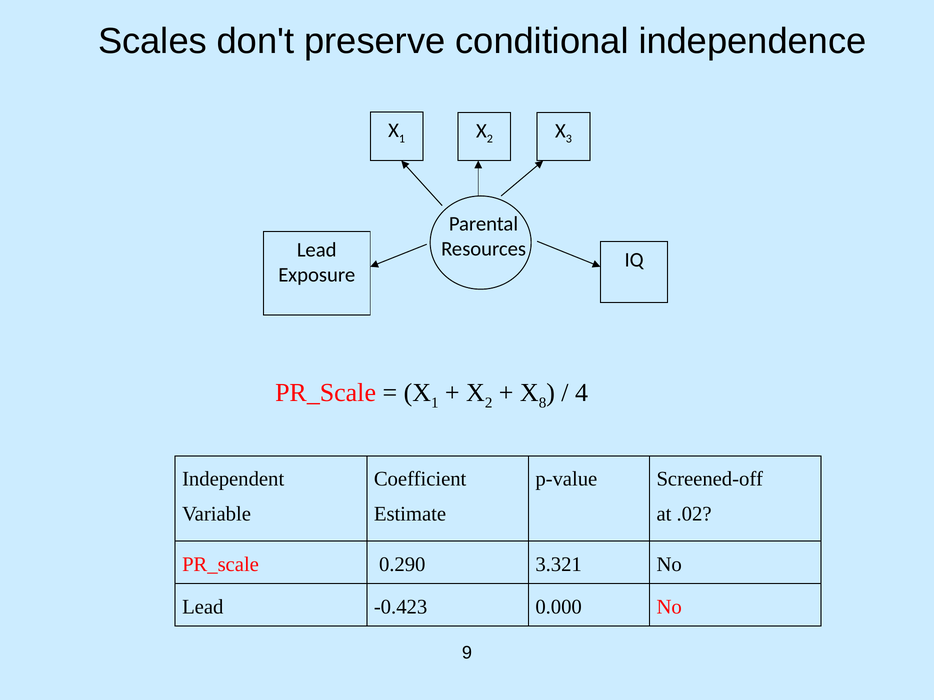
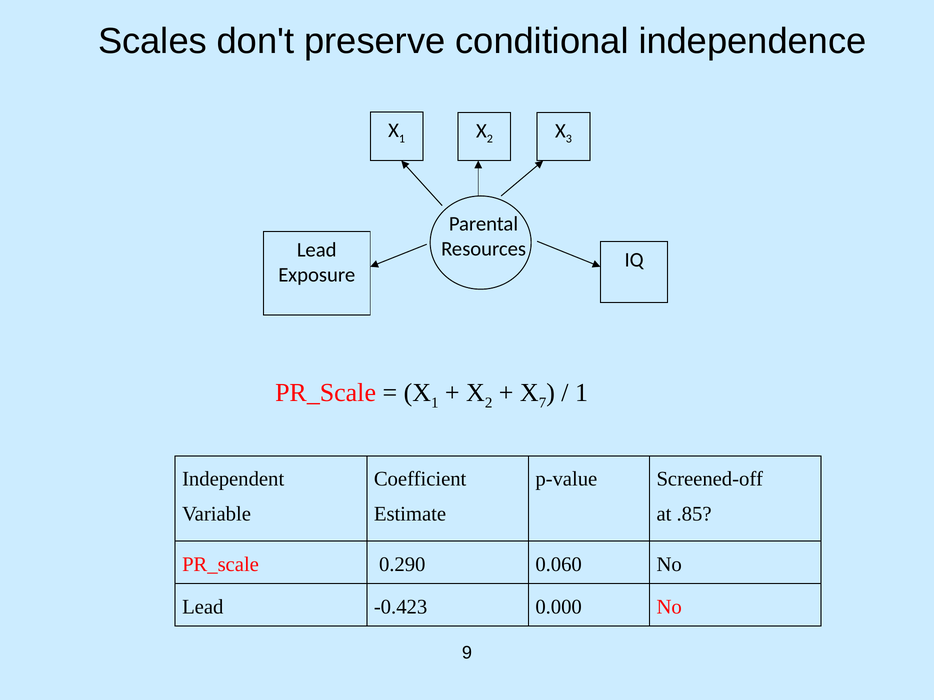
8: 8 -> 7
4 at (582, 393): 4 -> 1
.02: .02 -> .85
3.321: 3.321 -> 0.060
